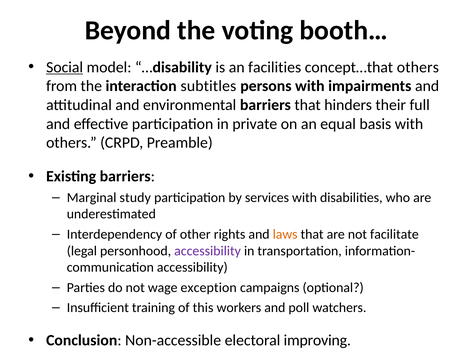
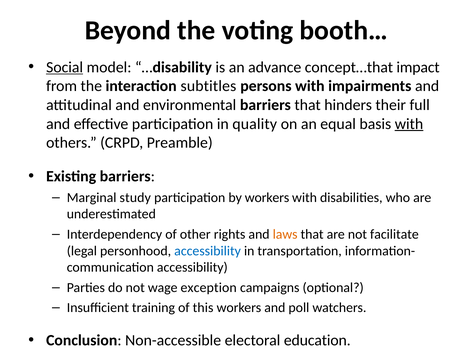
facilities: facilities -> advance
concept…that others: others -> impact
private: private -> quality
with at (409, 124) underline: none -> present
by services: services -> workers
accessibility at (208, 251) colour: purple -> blue
improving: improving -> education
